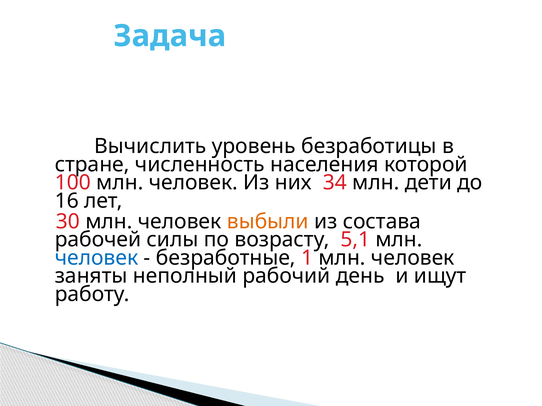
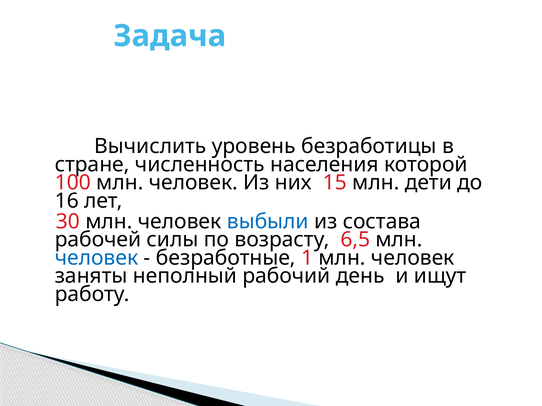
34: 34 -> 15
выбыли colour: orange -> blue
5,1: 5,1 -> 6,5
